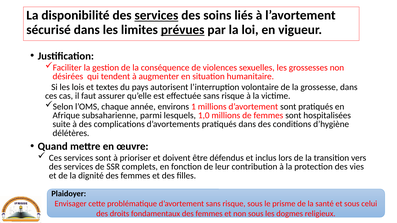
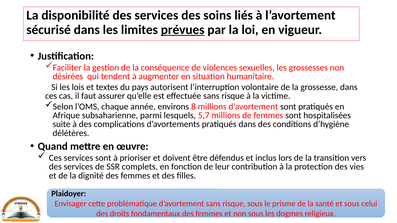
services at (156, 15) underline: present -> none
1: 1 -> 8
1,0: 1,0 -> 5,7
